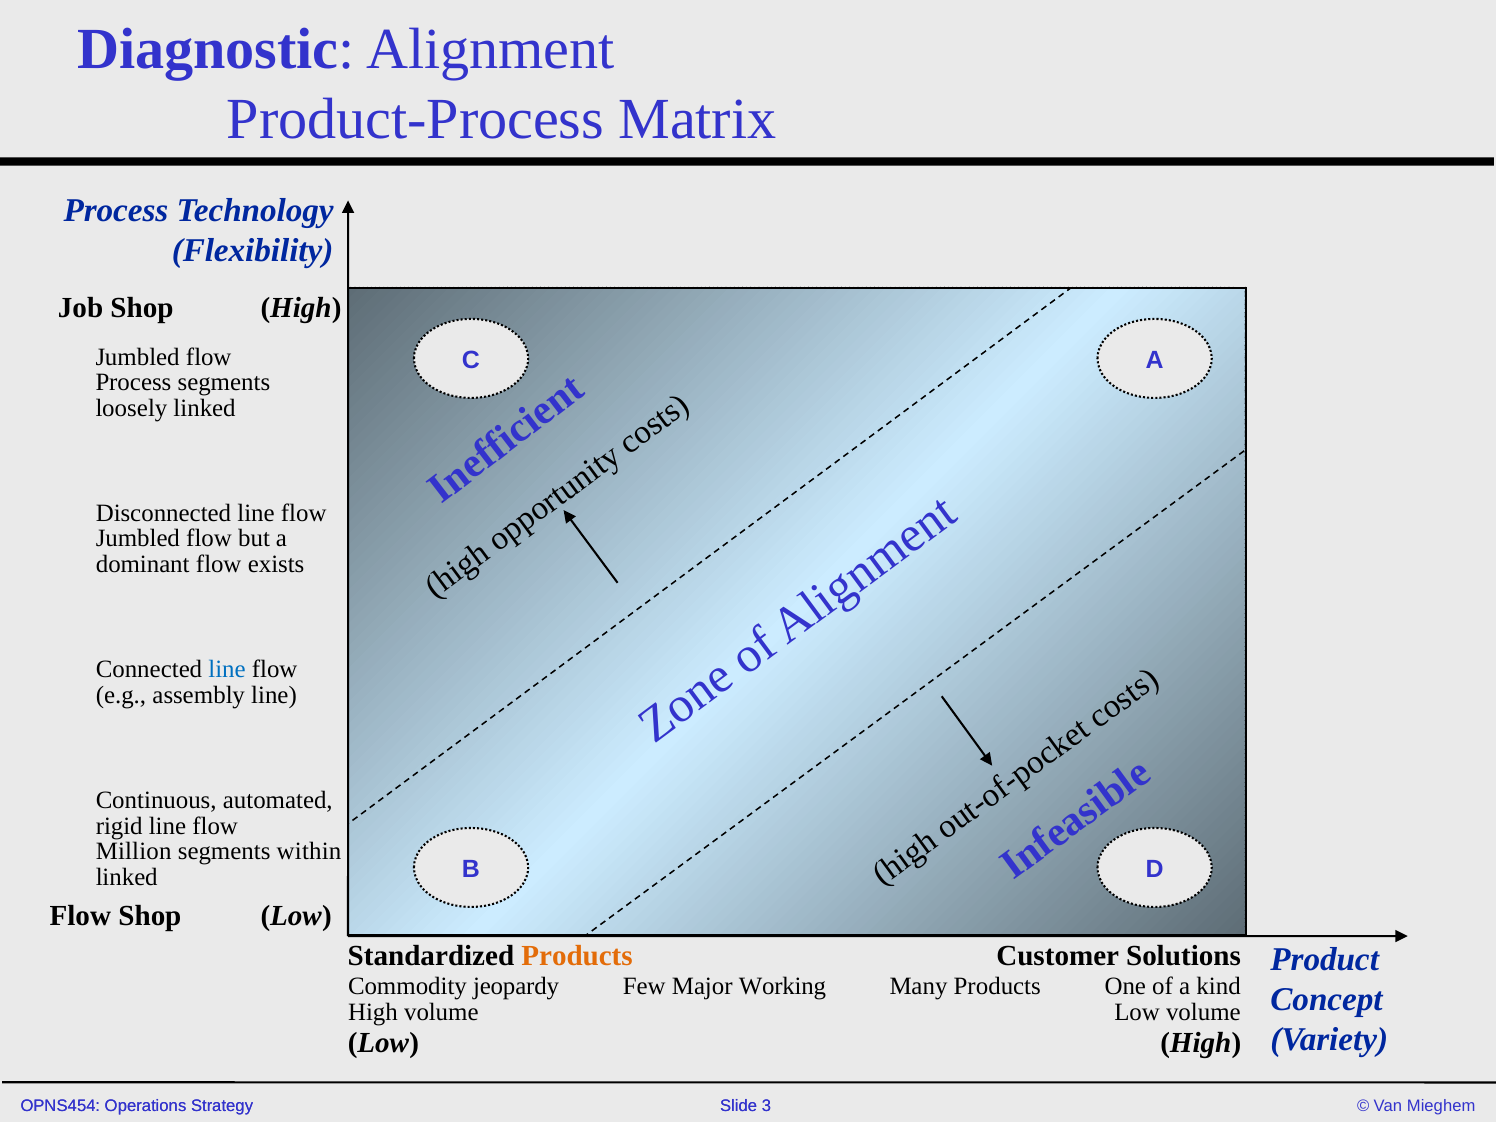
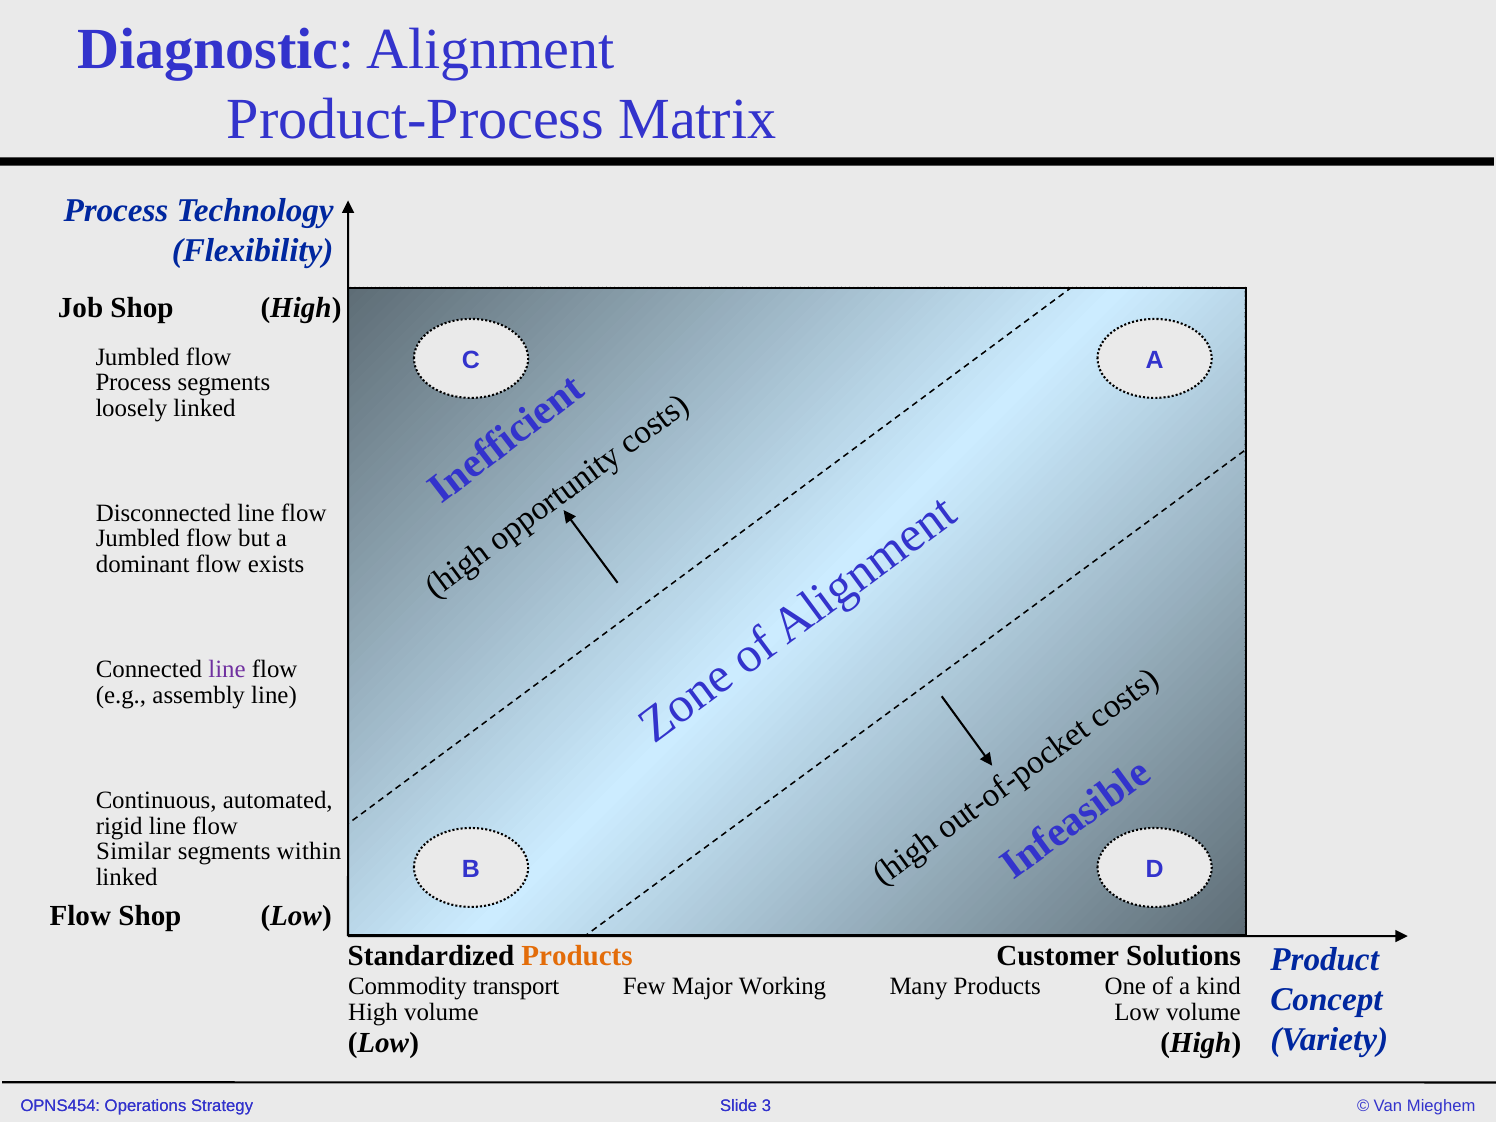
line at (227, 670) colour: blue -> purple
Million: Million -> Similar
jeopardy: jeopardy -> transport
